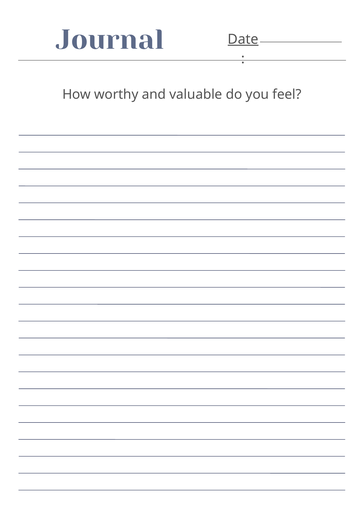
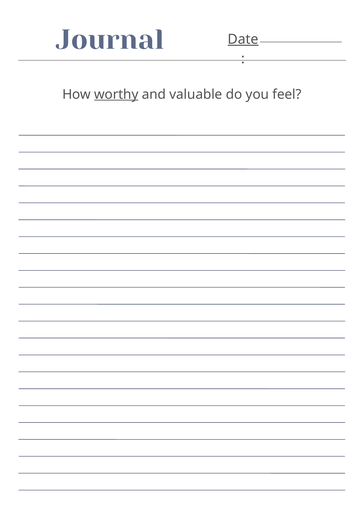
worthy underline: none -> present
